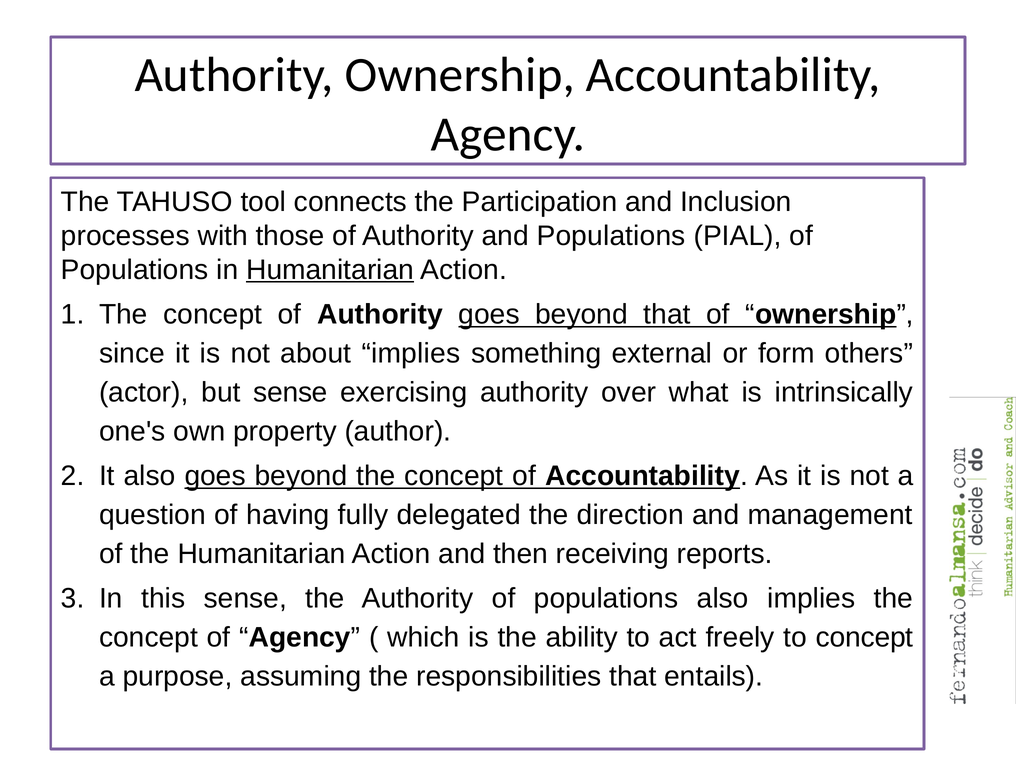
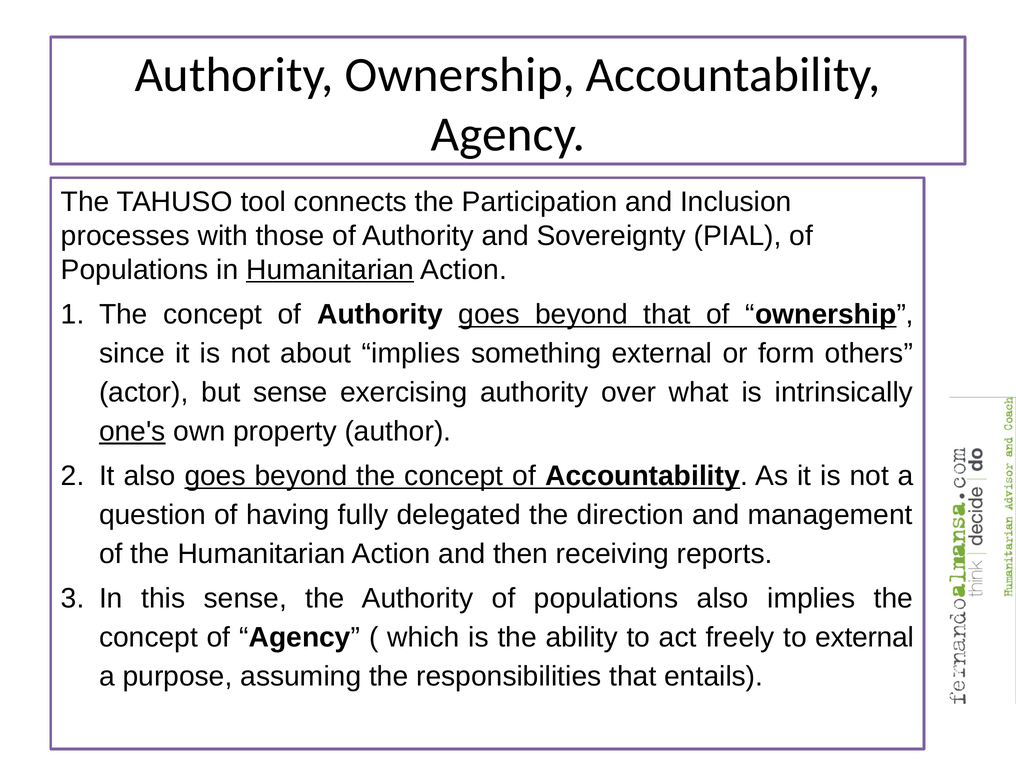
and Populations: Populations -> Sovereignty
one's underline: none -> present
to concept: concept -> external
